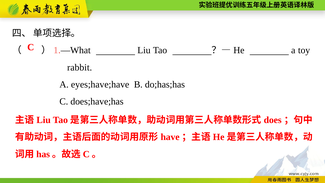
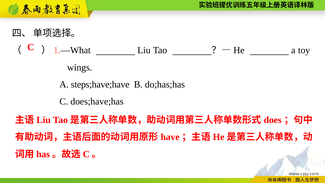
rabbit: rabbit -> wings
eyes;have;have: eyes;have;have -> steps;have;have
